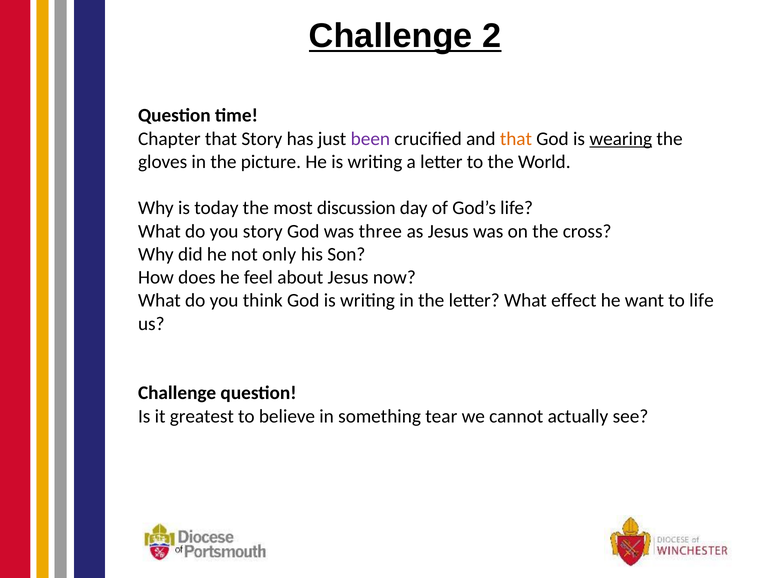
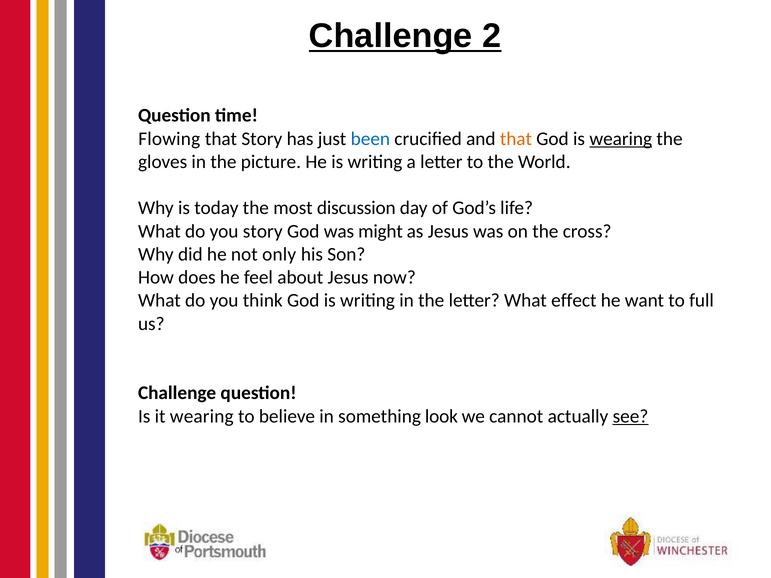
Chapter: Chapter -> Flowing
been colour: purple -> blue
three: three -> might
to life: life -> full
it greatest: greatest -> wearing
tear: tear -> look
see underline: none -> present
